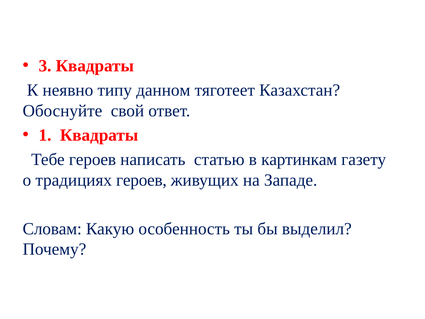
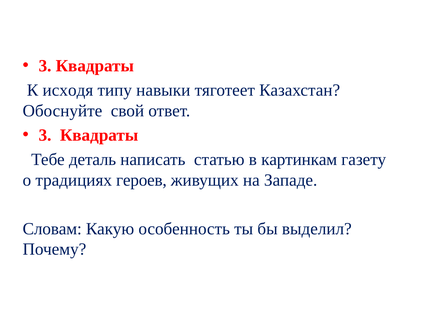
неявно: неявно -> исходя
данном: данном -> навыки
1 at (45, 135): 1 -> 3
Тебе героев: героев -> деталь
